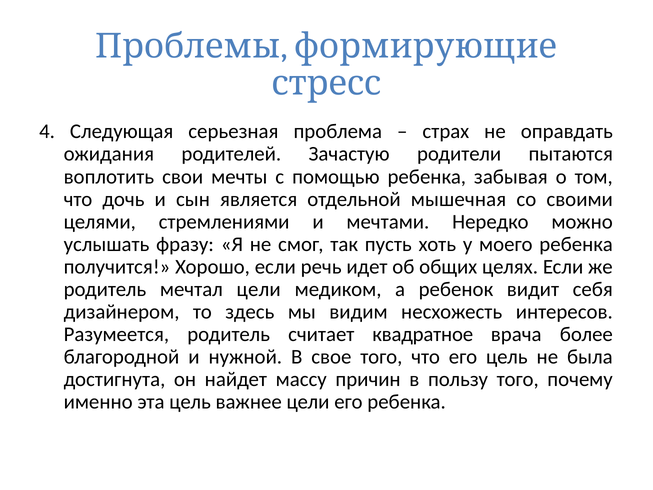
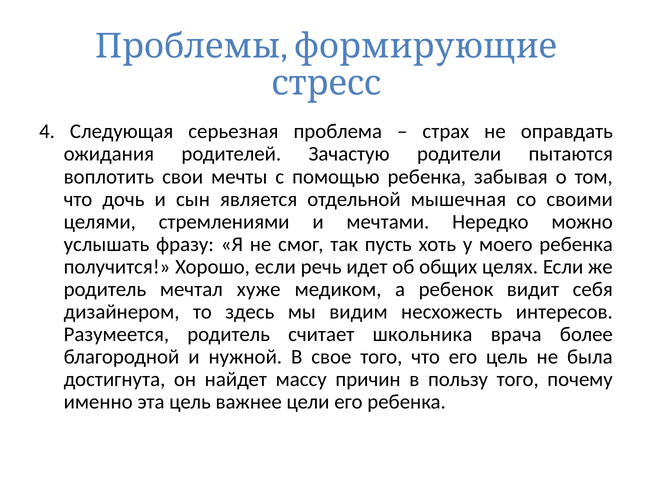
мечтал цели: цели -> хуже
квадратное: квадратное -> школьника
